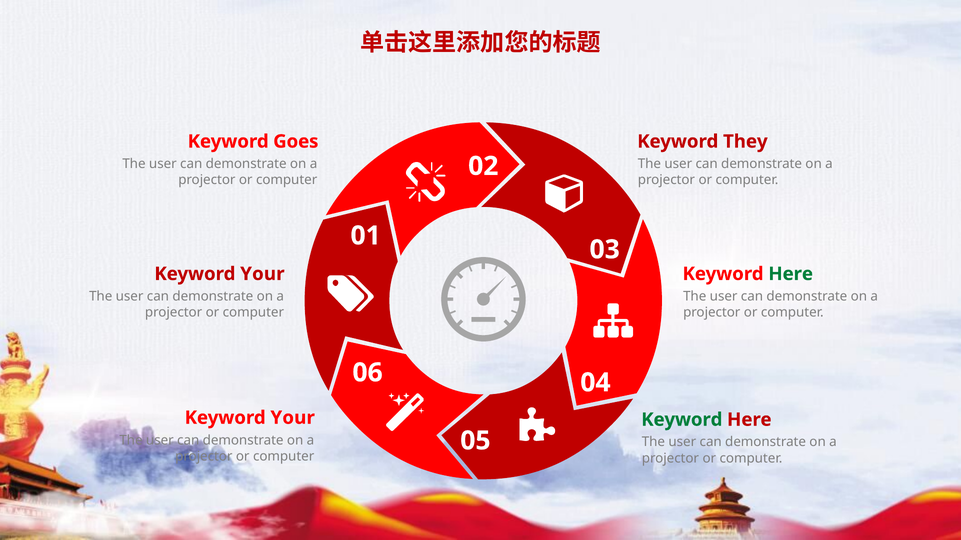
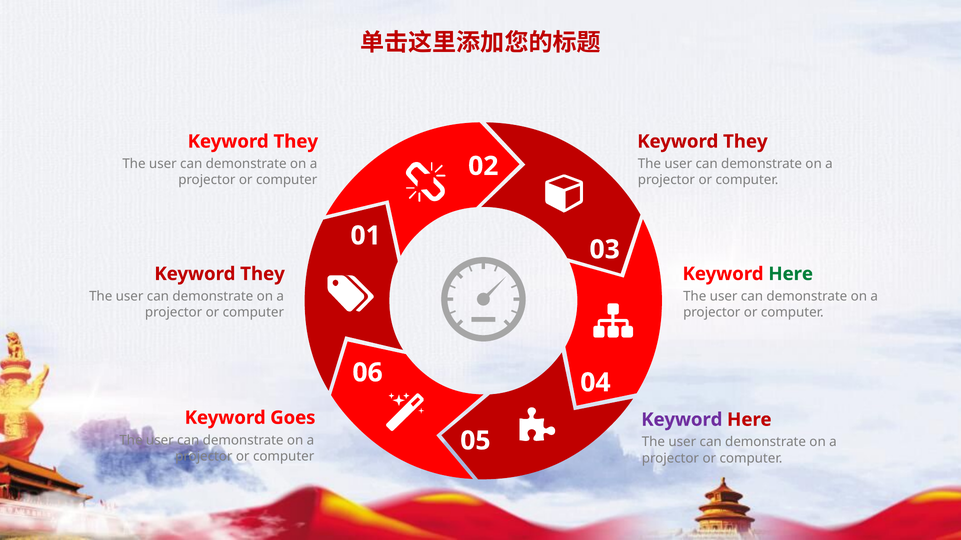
Goes at (296, 142): Goes -> They
Your at (262, 274): Your -> They
Your at (293, 418): Your -> Goes
Keyword at (682, 420) colour: green -> purple
